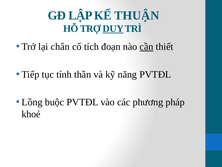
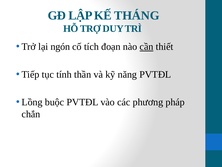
THUẬN: THUẬN -> THÁNG
DUY underline: present -> none
chân: chân -> ngón
khoẻ: khoẻ -> chắn
